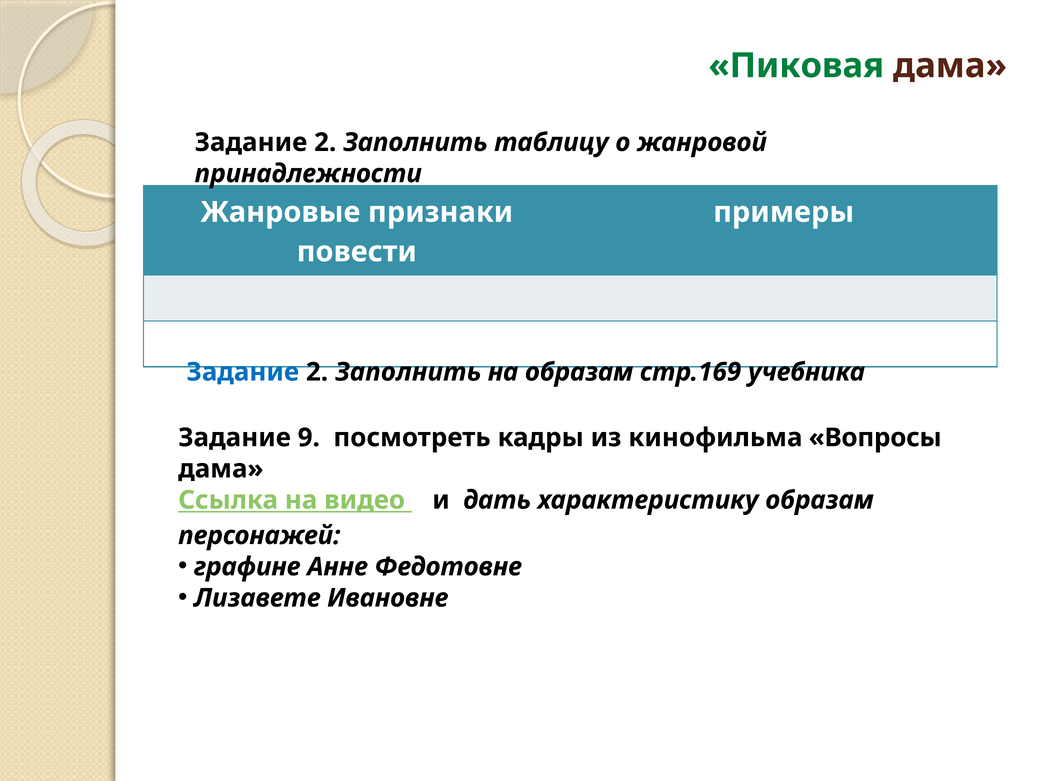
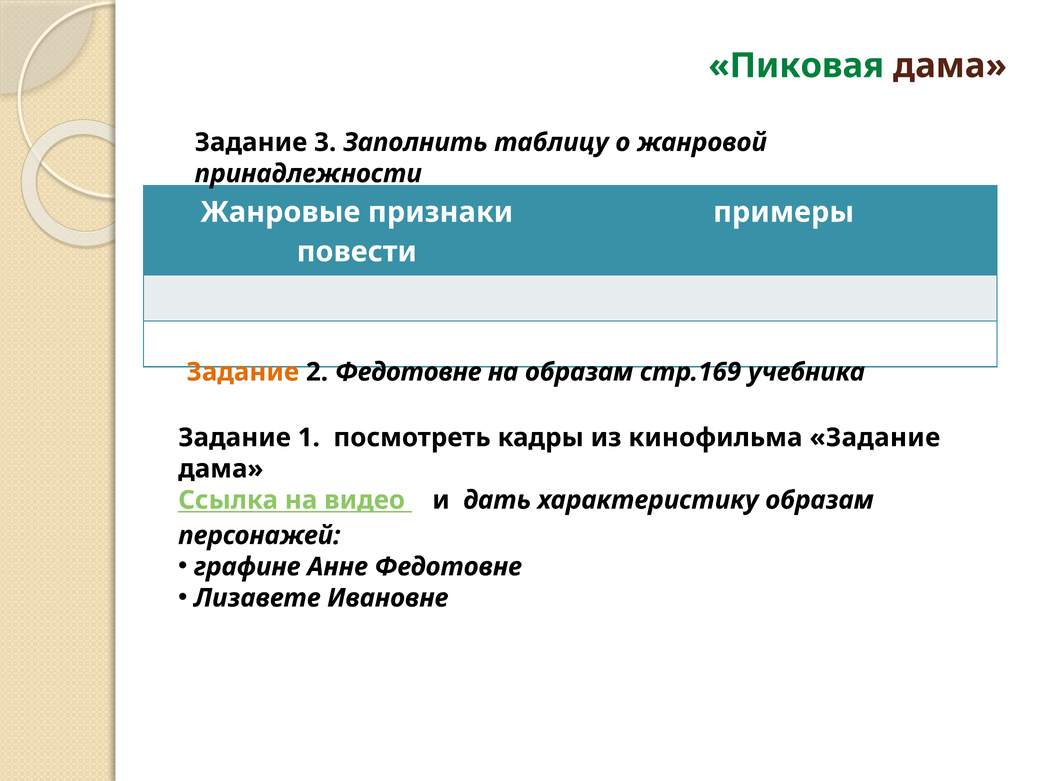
2 at (325, 142): 2 -> 3
Задание at (243, 372) colour: blue -> orange
Заполнить at (408, 372): Заполнить -> Федотовне
9: 9 -> 1
кинофильма Вопросы: Вопросы -> Задание
